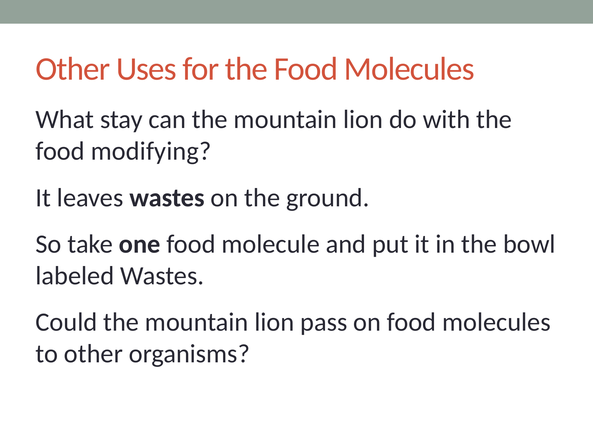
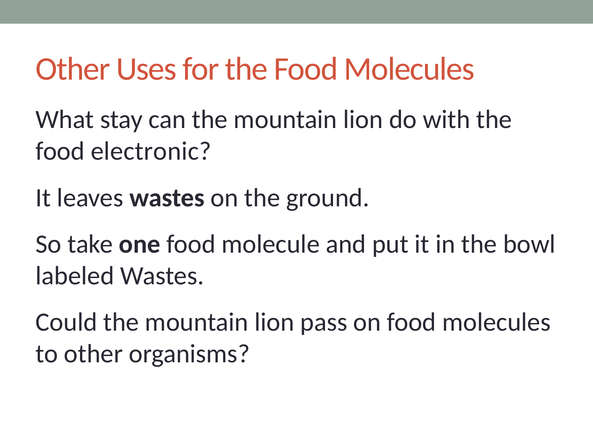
modifying: modifying -> electronic
